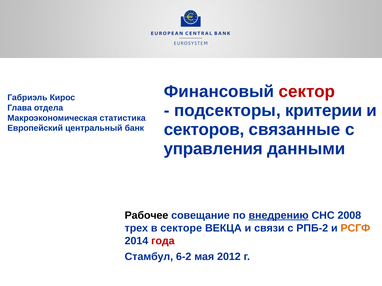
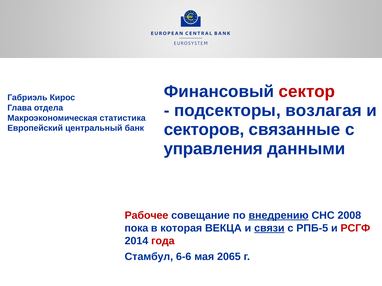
критерии: критерии -> возлагая
Рабочее colour: black -> red
трех: трех -> пока
секторе: секторе -> которая
связи underline: none -> present
РПБ-2: РПБ-2 -> РПБ-5
РСГФ colour: orange -> red
6-2: 6-2 -> 6-6
2012: 2012 -> 2065
